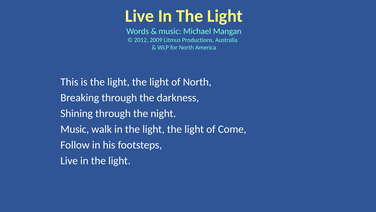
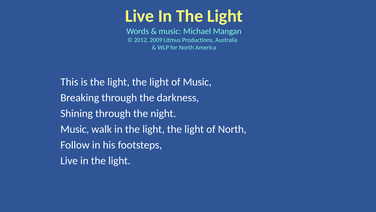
of North: North -> Music
of Come: Come -> North
